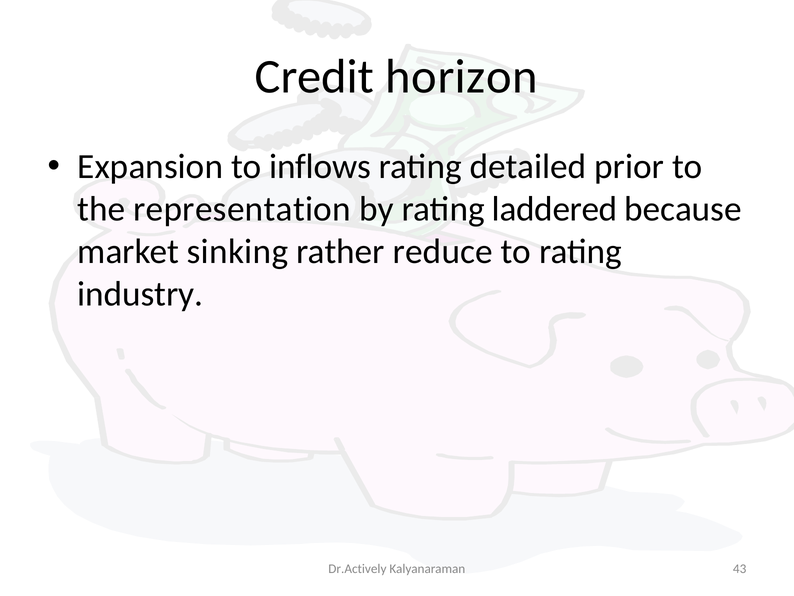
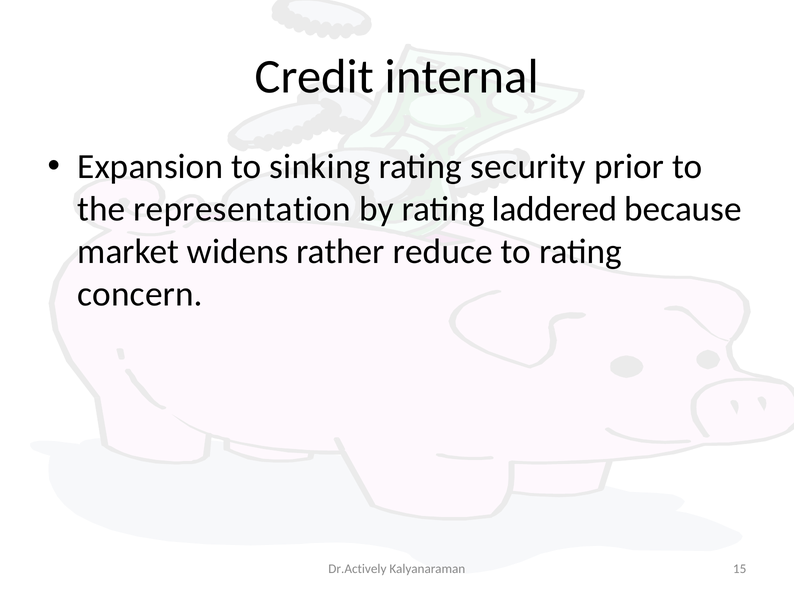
horizon: horizon -> internal
inflows: inflows -> sinking
detailed: detailed -> security
sinking: sinking -> widens
industry: industry -> concern
43: 43 -> 15
